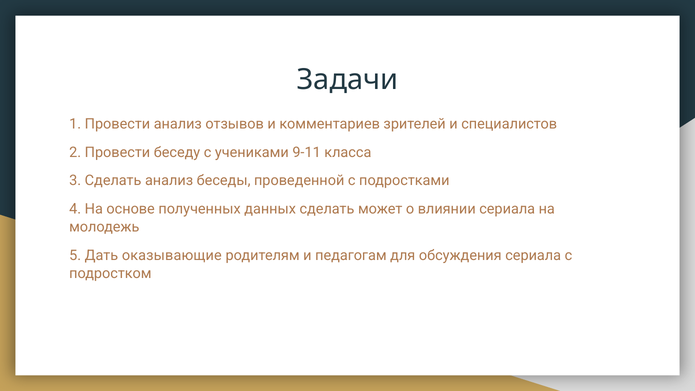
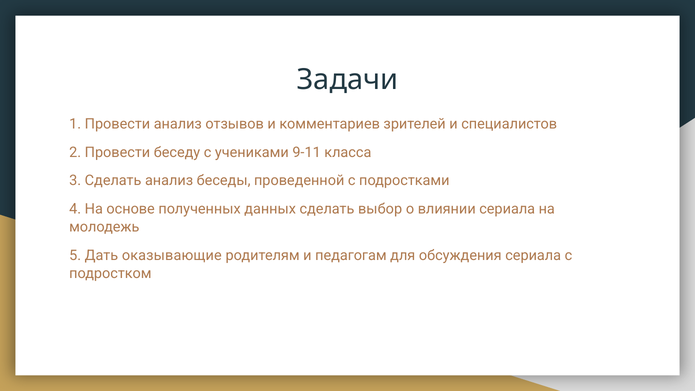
может: может -> выбор
